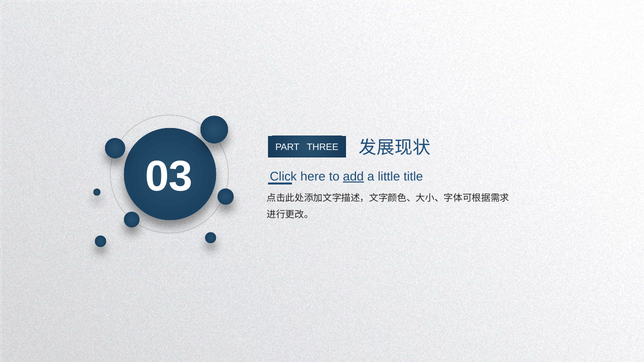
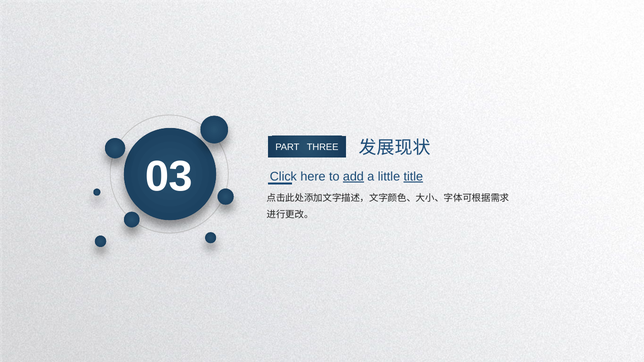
title underline: none -> present
